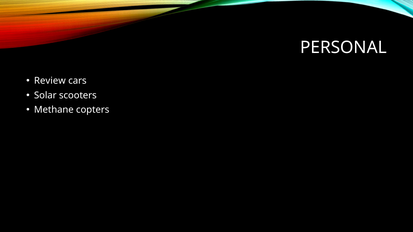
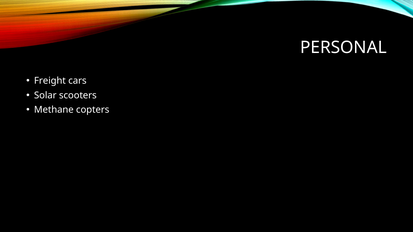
Review: Review -> Freight
